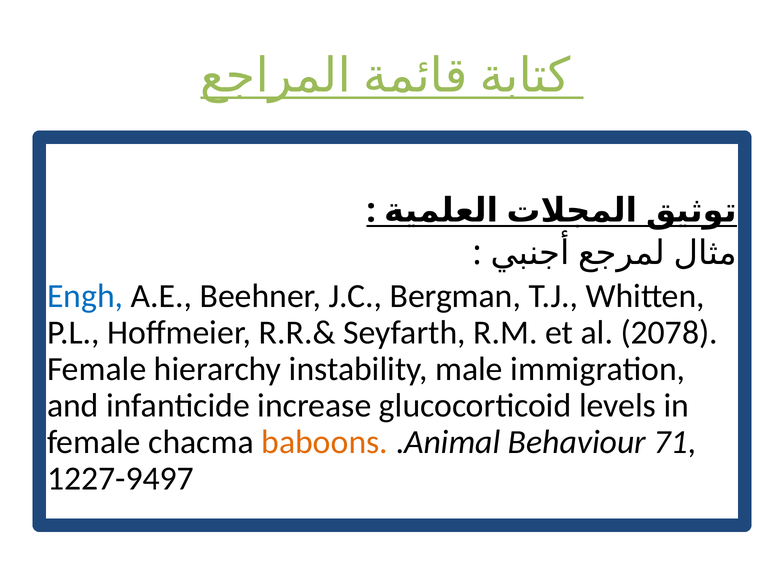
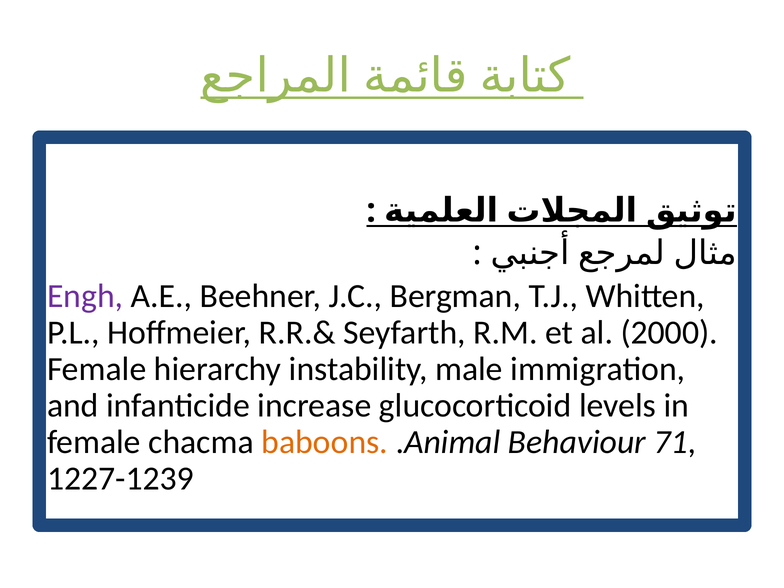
Engh colour: blue -> purple
2078: 2078 -> 2000
1227-9497: 1227-9497 -> 1227-1239
